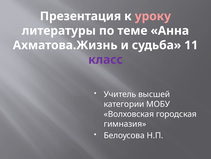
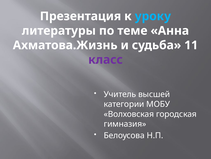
уроку colour: pink -> light blue
